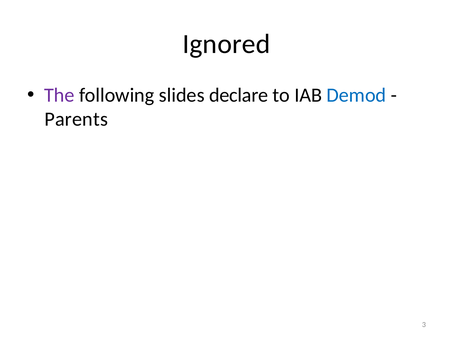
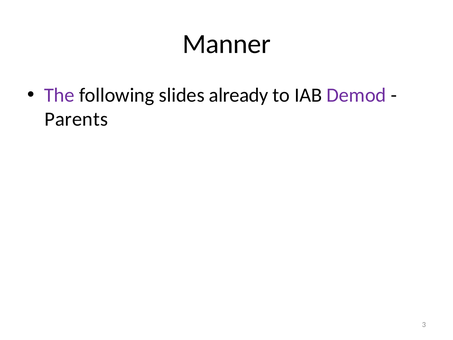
Ignored: Ignored -> Manner
declare: declare -> already
Demod colour: blue -> purple
